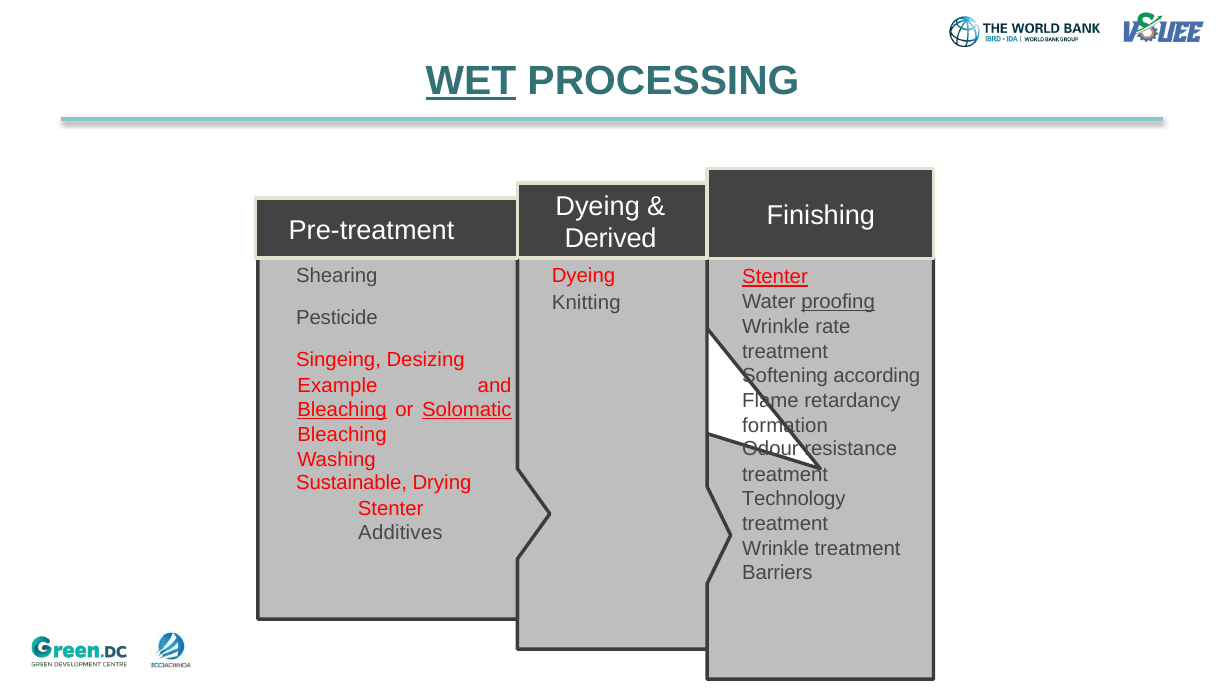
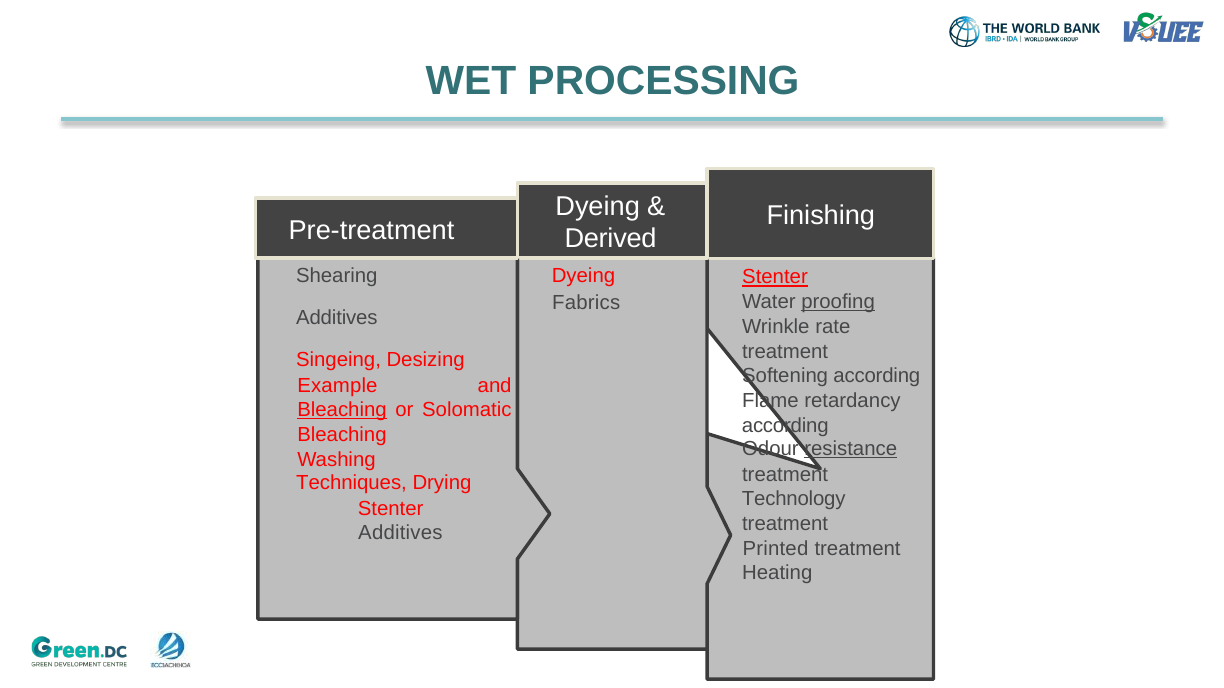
WET underline: present -> none
Knitting: Knitting -> Fabrics
Pesticide at (337, 318): Pesticide -> Additives
Solomatic underline: present -> none
formation at (785, 426): formation -> according
resistance underline: none -> present
Sustainable: Sustainable -> Techniques
Wrinkle at (776, 549): Wrinkle -> Printed
Barriers: Barriers -> Heating
